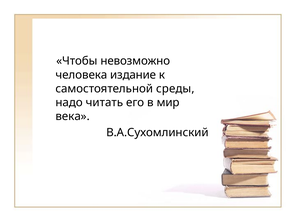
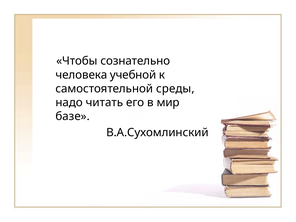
невозможно: невозможно -> сознательно
издание: издание -> учебной
века: века -> базе
